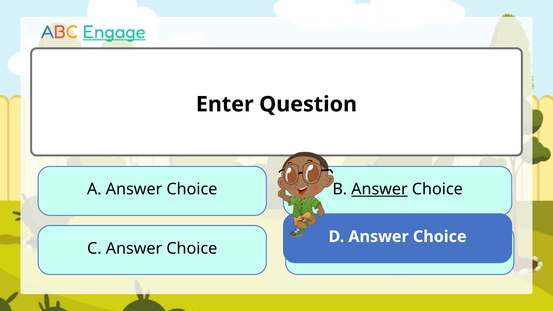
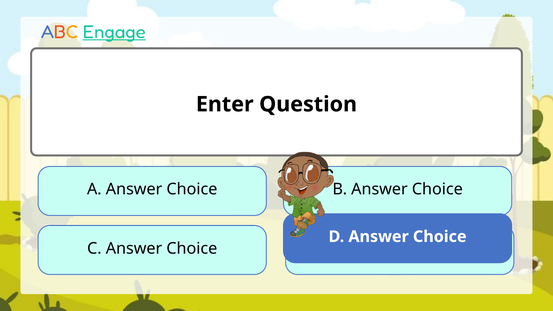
Answer at (379, 189) underline: present -> none
